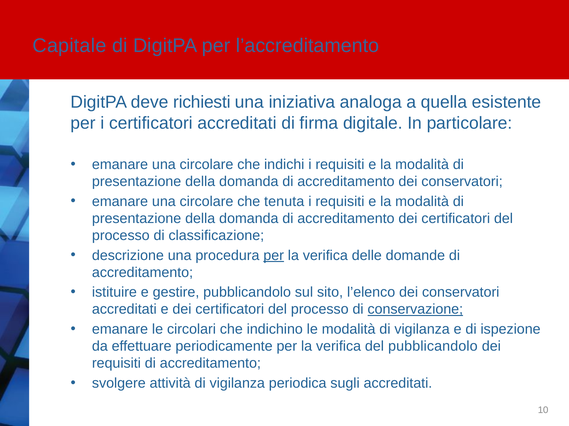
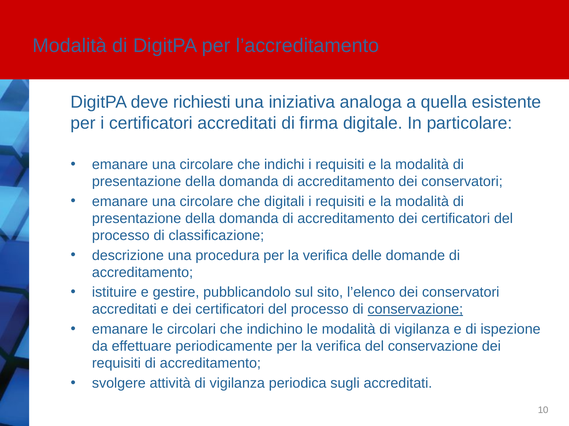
Capitale at (69, 46): Capitale -> Modalità
tenuta: tenuta -> digitali
per at (274, 256) underline: present -> none
del pubblicandolo: pubblicandolo -> conservazione
